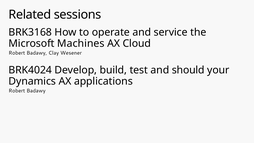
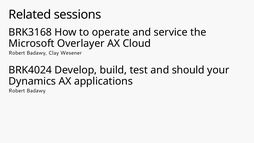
Machines: Machines -> Overlayer
